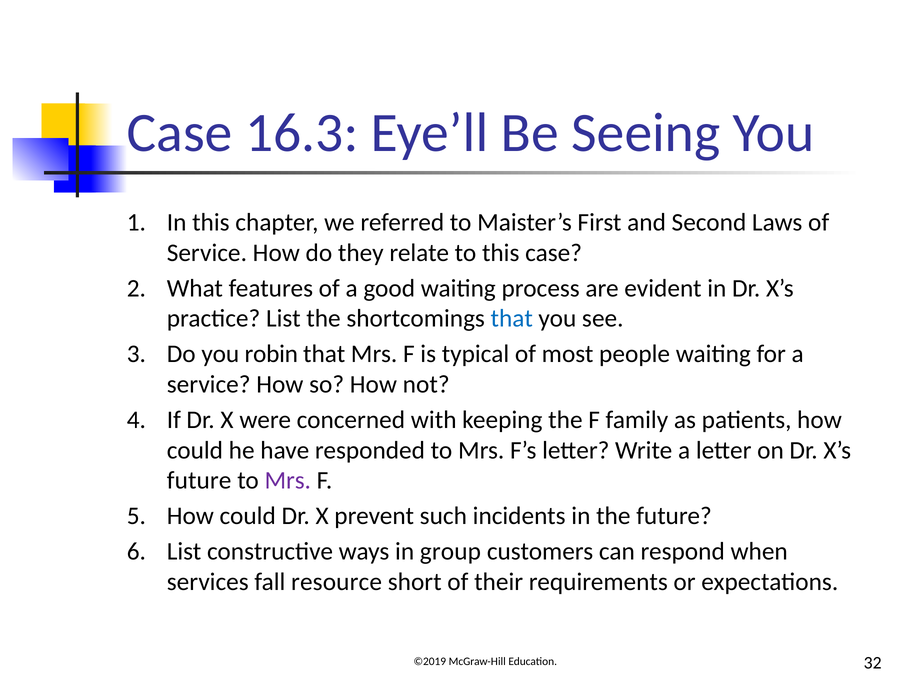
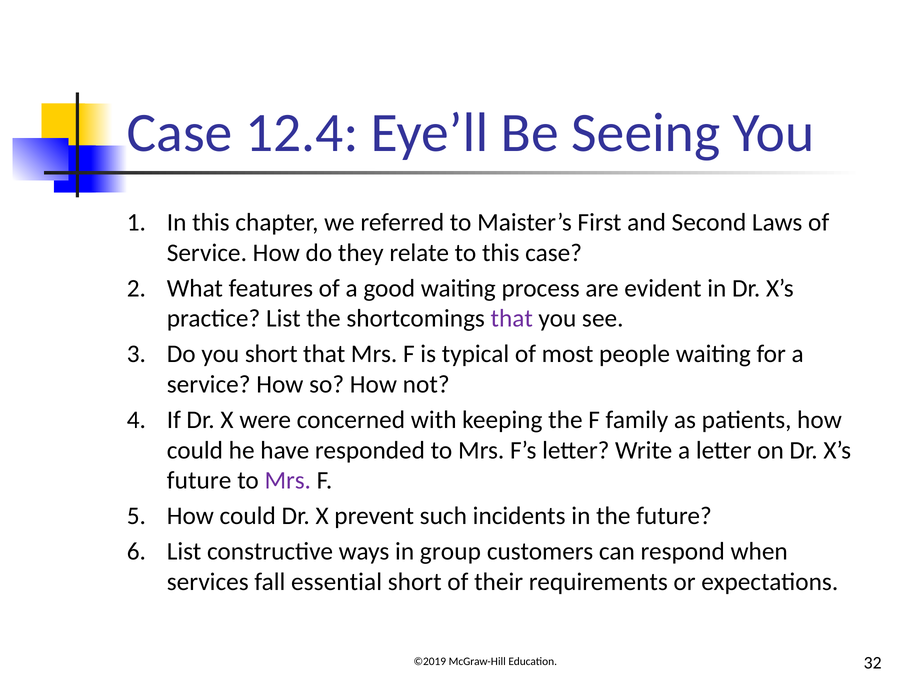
16.3: 16.3 -> 12.4
that at (512, 318) colour: blue -> purple
you robin: robin -> short
resource: resource -> essential
